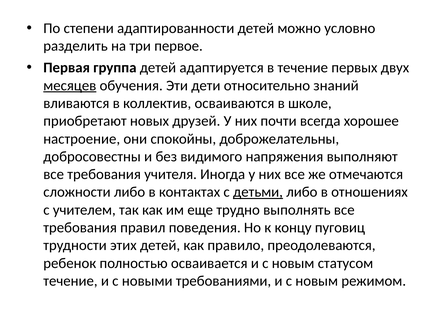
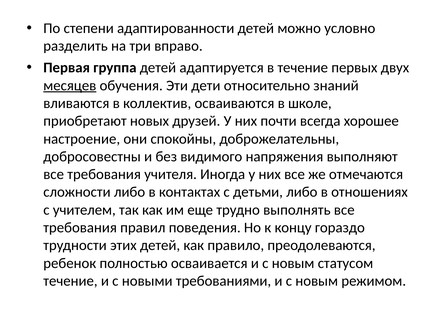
первое: первое -> вправо
детьми underline: present -> none
пуговиц: пуговиц -> гораздо
